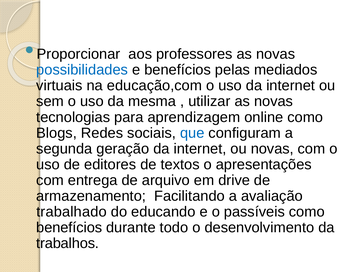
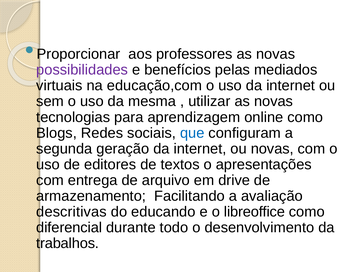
possibilidades colour: blue -> purple
trabalhado: trabalhado -> descritivas
passíveis: passíveis -> libreoffice
benefícios at (69, 228): benefícios -> diferencial
